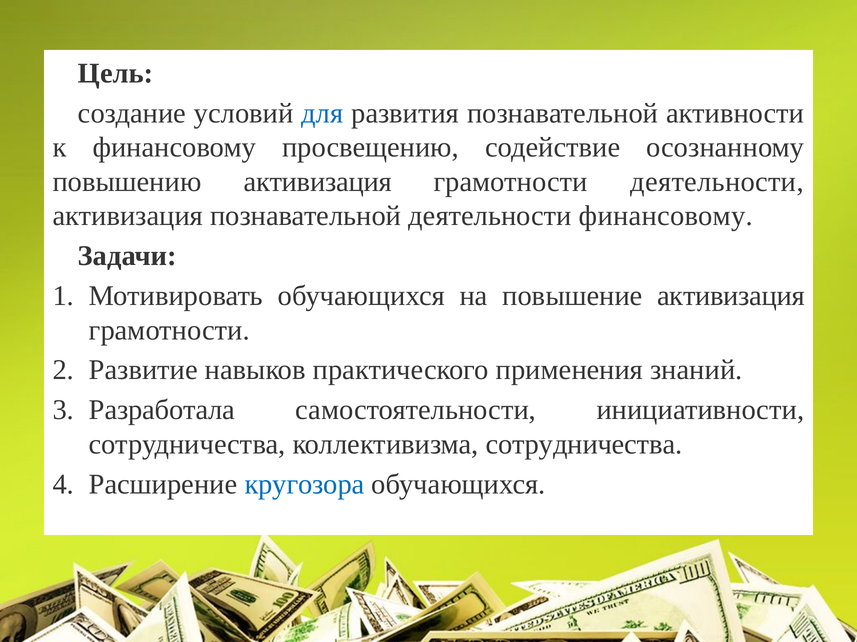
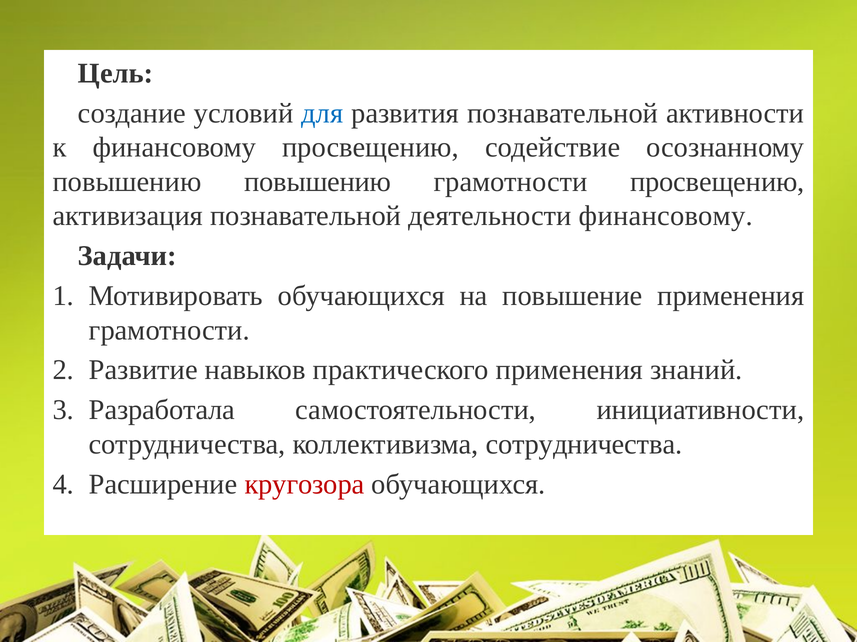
повышению активизация: активизация -> повышению
грамотности деятельности: деятельности -> просвещению
повышение активизация: активизация -> применения
кругозора colour: blue -> red
